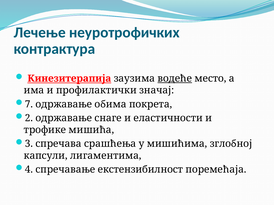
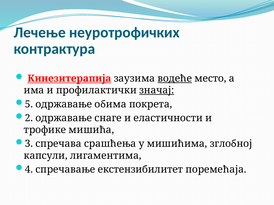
значај underline: none -> present
7: 7 -> 5
екстензибилност: екстензибилност -> екстензибилитет
